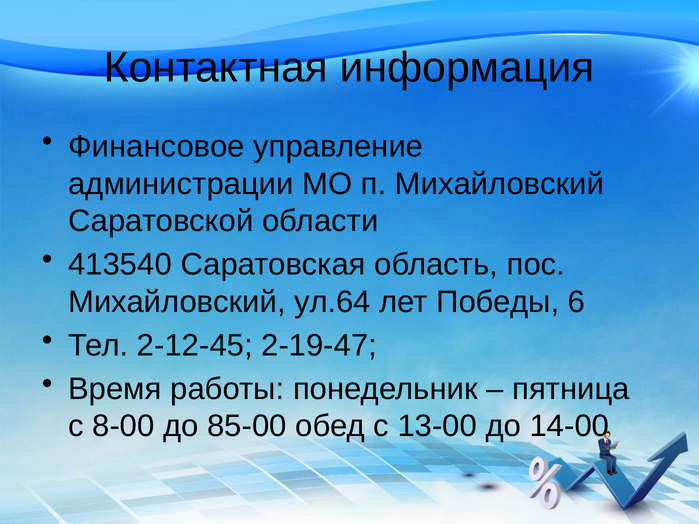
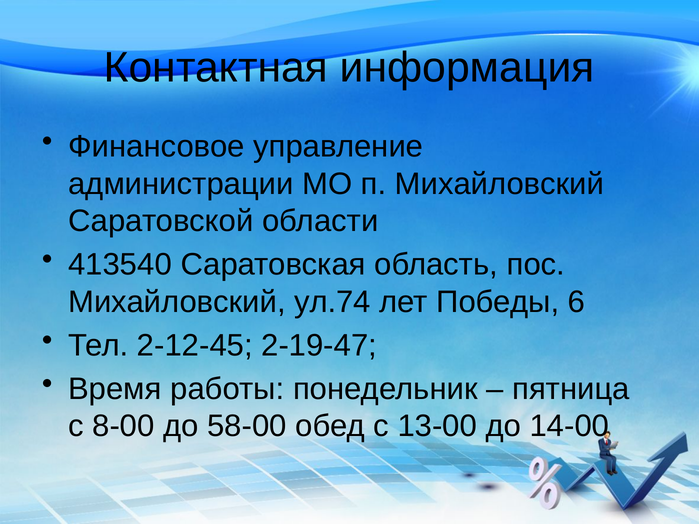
ул.64: ул.64 -> ул.74
85-00: 85-00 -> 58-00
